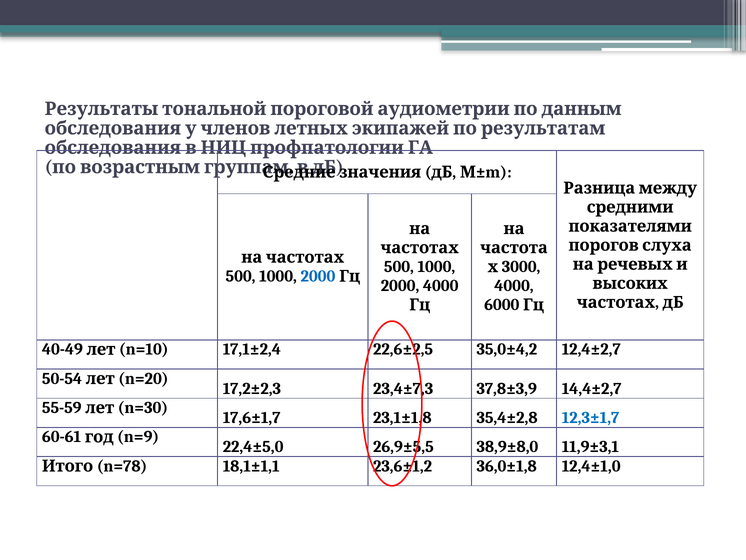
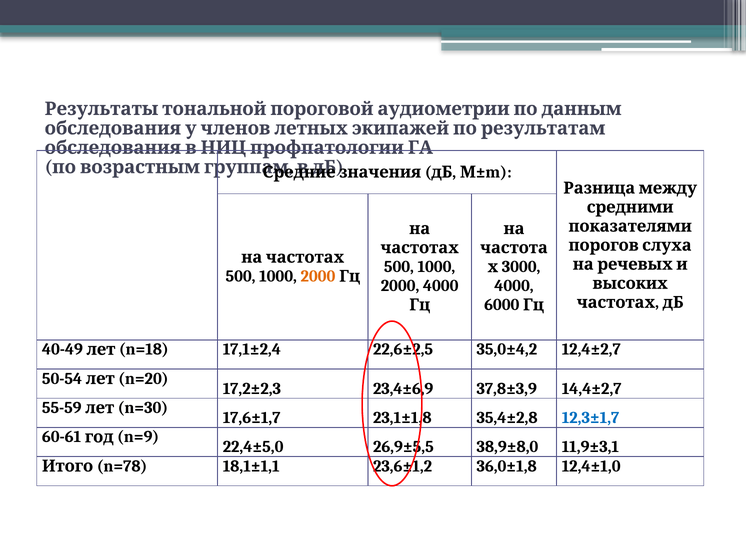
2000 at (318, 276) colour: blue -> orange
n=10: n=10 -> n=18
23,4±7,3: 23,4±7,3 -> 23,4±6,9
